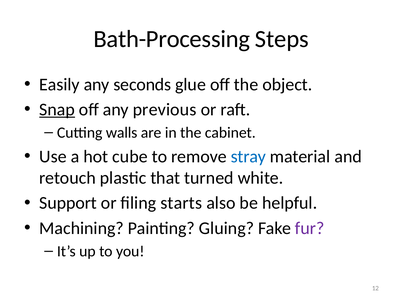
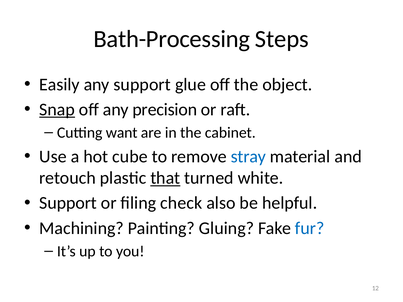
any seconds: seconds -> support
previous: previous -> precision
walls: walls -> want
that underline: none -> present
starts: starts -> check
fur colour: purple -> blue
